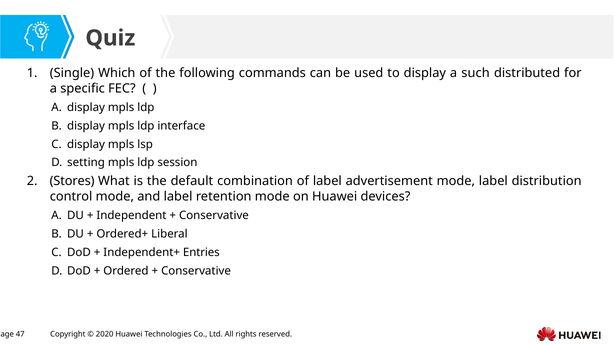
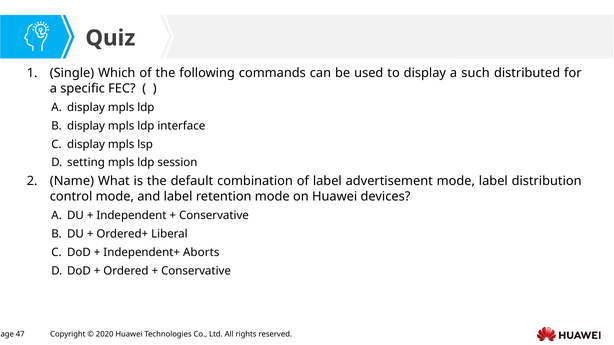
Stores: Stores -> Name
Entries: Entries -> Aborts
